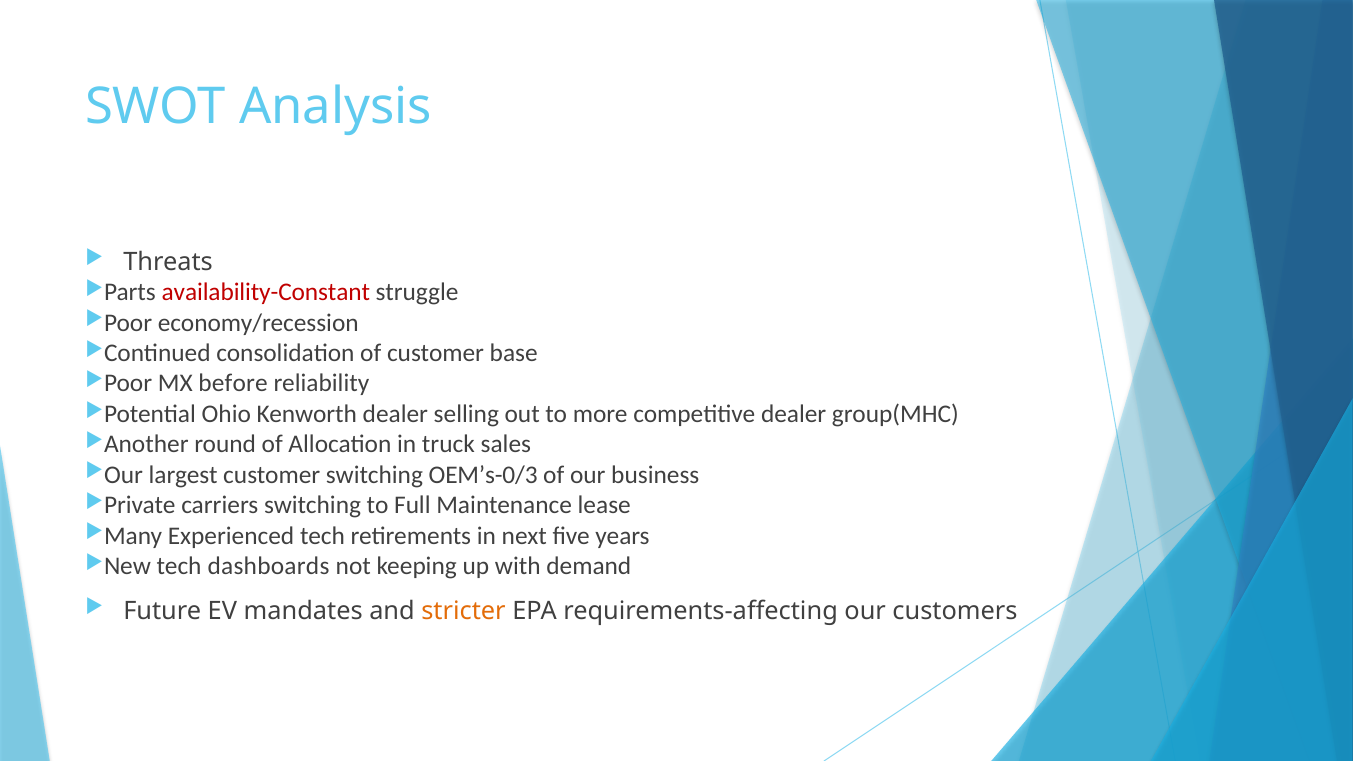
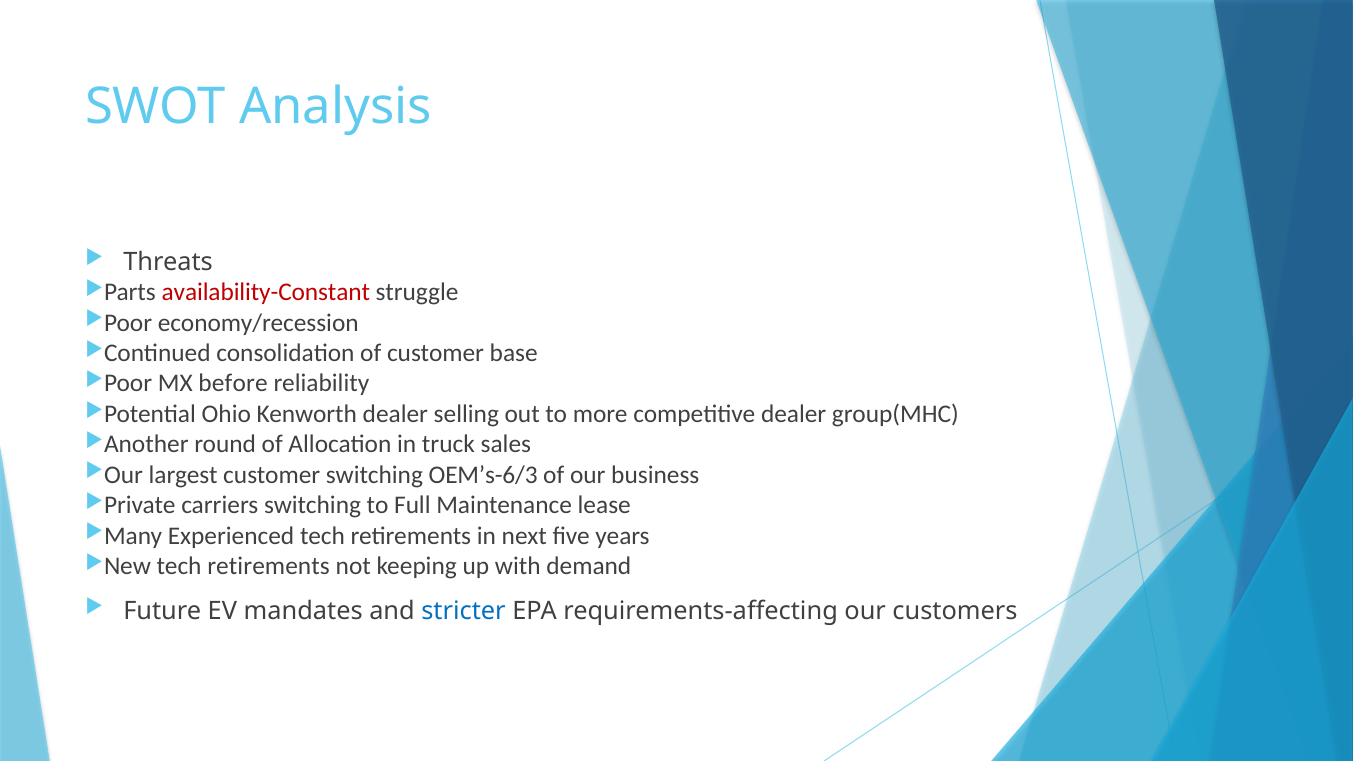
OEM’s-0/3: OEM’s-0/3 -> OEM’s-6/3
dashboards at (268, 566): dashboards -> retirements
stricter colour: orange -> blue
